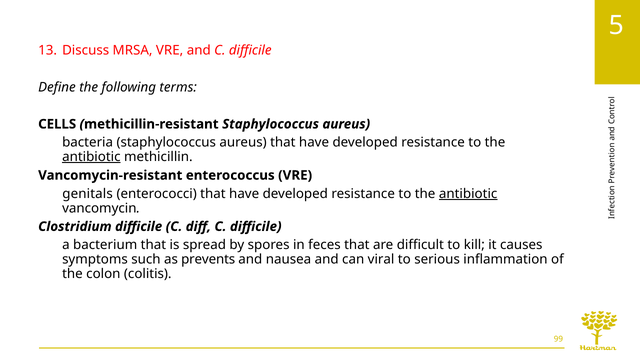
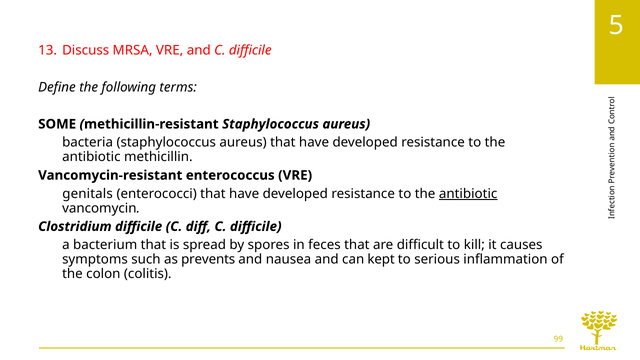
CELLS: CELLS -> SOME
antibiotic at (91, 157) underline: present -> none
viral: viral -> kept
